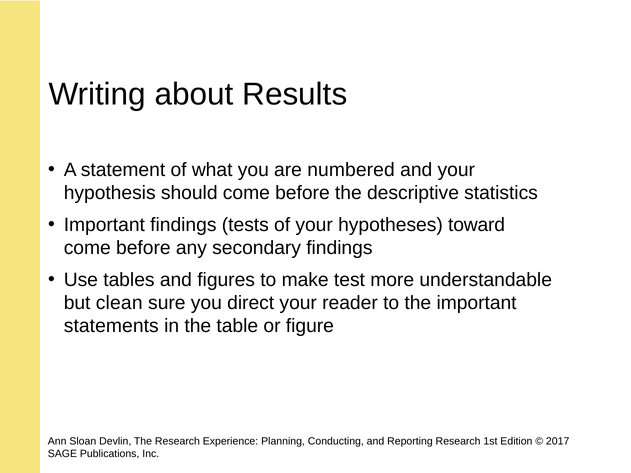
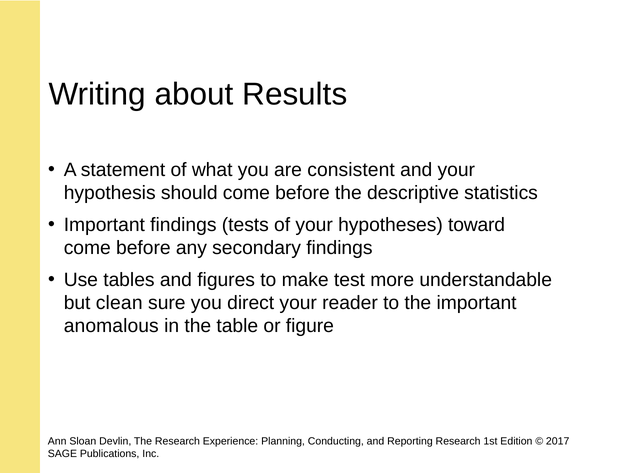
numbered: numbered -> consistent
statements: statements -> anomalous
